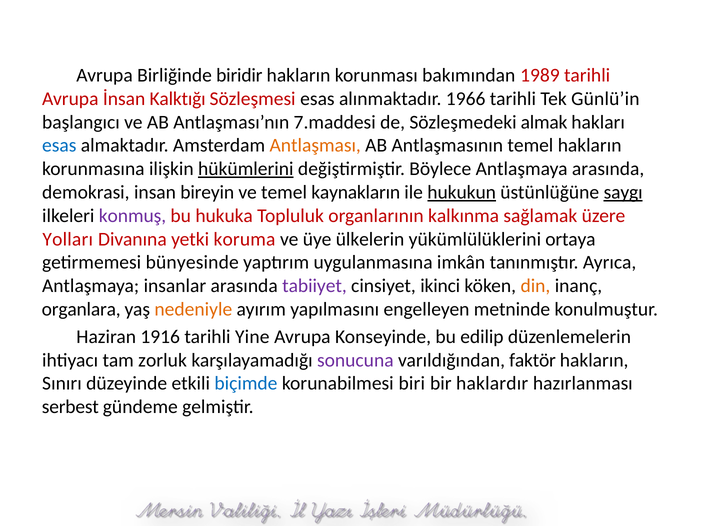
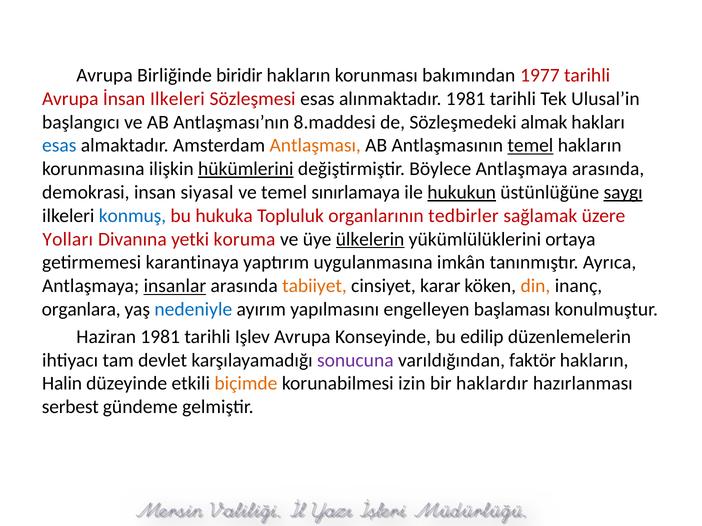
1989: 1989 -> 1977
İnsan Kalktığı: Kalktığı -> Ilkeleri
alınmaktadır 1966: 1966 -> 1981
Günlü’in: Günlü’in -> Ulusal’in
7.maddesi: 7.maddesi -> 8.maddesi
temel at (530, 146) underline: none -> present
bireyin: bireyin -> siyasal
kaynakların: kaynakların -> sınırlamaya
konmuş colour: purple -> blue
kalkınma: kalkınma -> tedbirler
ülkelerin underline: none -> present
bünyesinde: bünyesinde -> karantinaya
insanlar underline: none -> present
tabiiyet colour: purple -> orange
ikinci: ikinci -> karar
nedeniyle colour: orange -> blue
metninde: metninde -> başlaması
Haziran 1916: 1916 -> 1981
Yine: Yine -> Işlev
zorluk: zorluk -> devlet
Sınırı: Sınırı -> Halin
biçimde colour: blue -> orange
biri: biri -> izin
